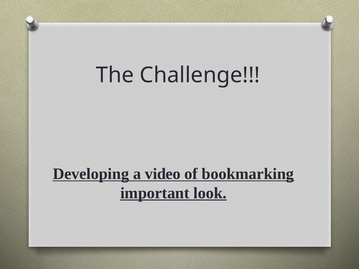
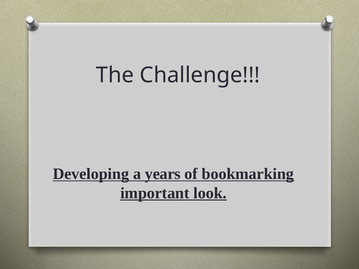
video: video -> years
